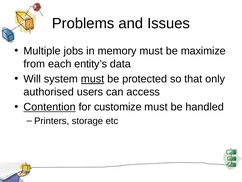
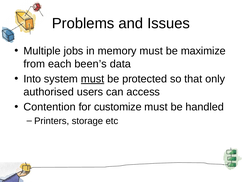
entity’s: entity’s -> been’s
Will: Will -> Into
Contention underline: present -> none
